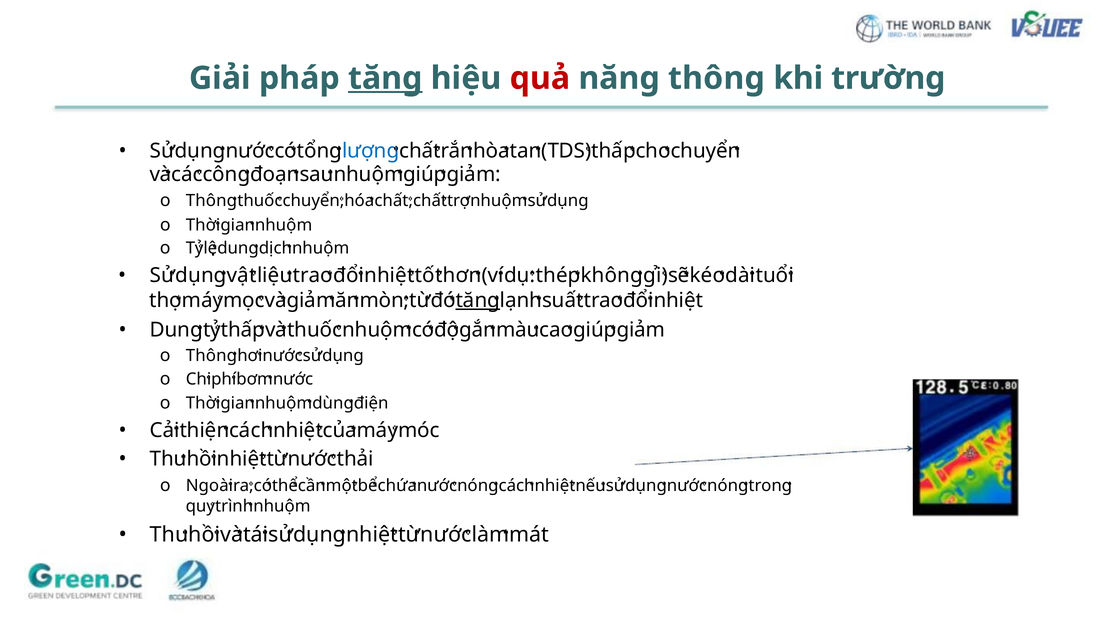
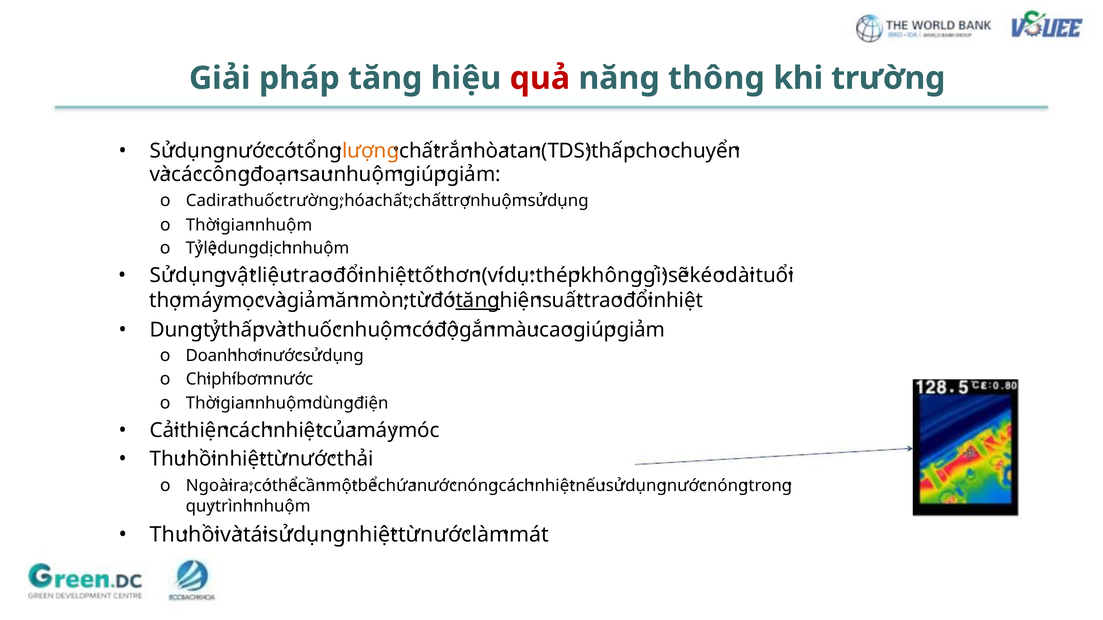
tăng at (385, 78) underline: present -> none
lượng colour: blue -> orange
Thông at (211, 201): Thông -> Cadira
chuyển at (313, 201): chuyển -> trường
lạnh: lạnh -> hiện
Thông at (211, 356): Thông -> Doanh
